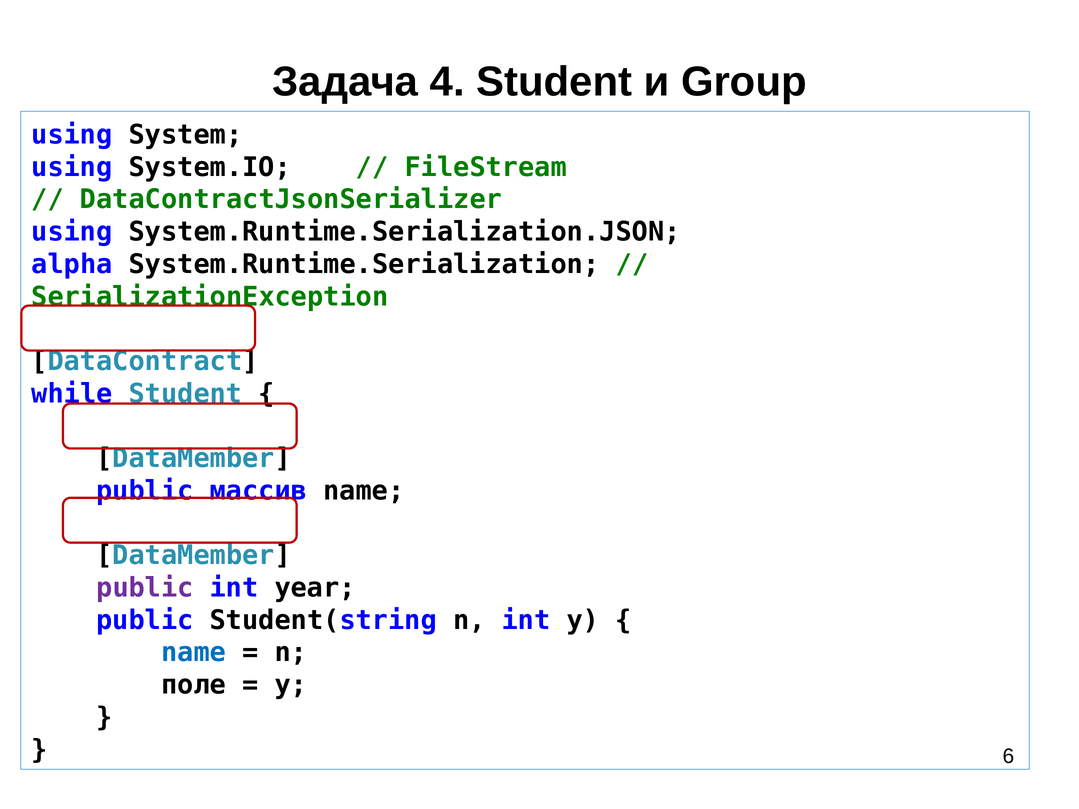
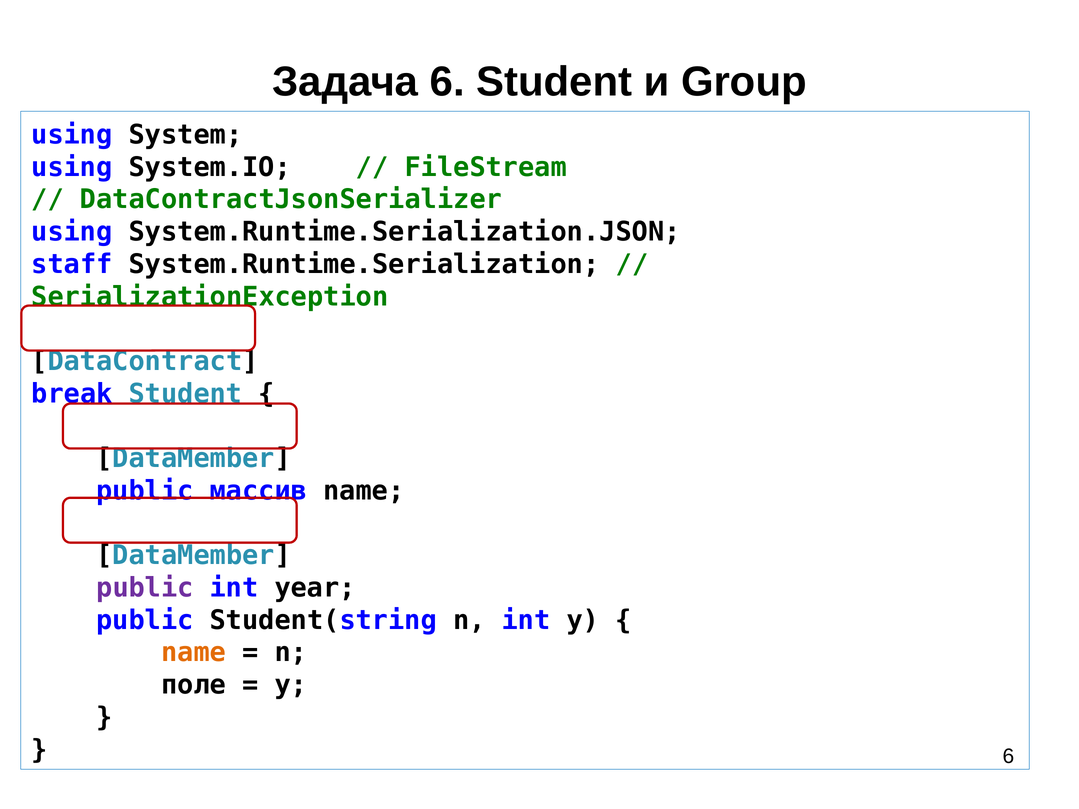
Задача 4: 4 -> 6
alpha: alpha -> staff
while: while -> break
name at (194, 653) colour: blue -> orange
